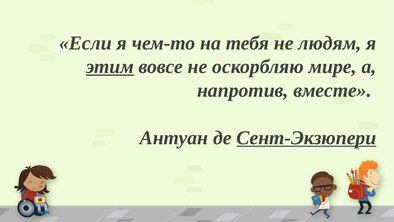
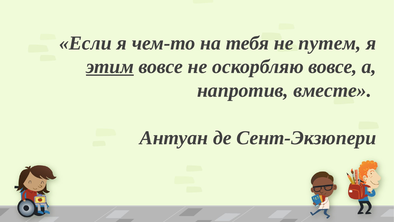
людям: людям -> путем
оскорбляю мире: мире -> вовсе
Сент-Экзюпери underline: present -> none
